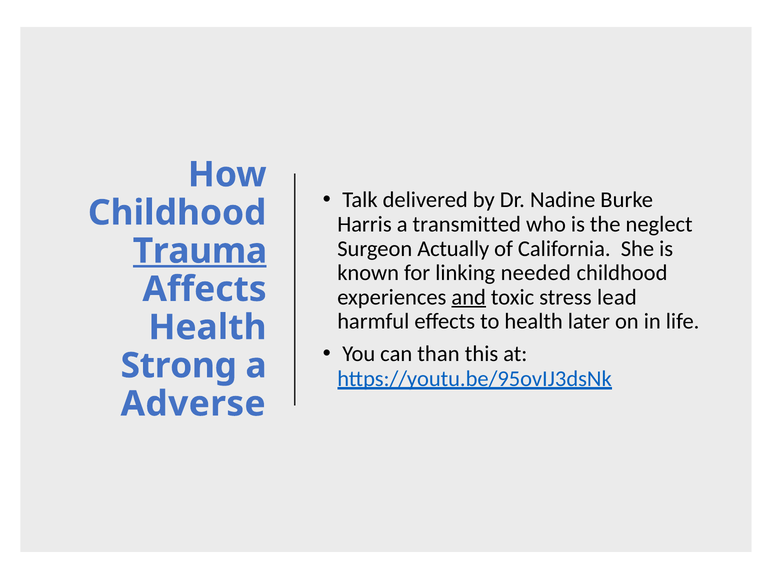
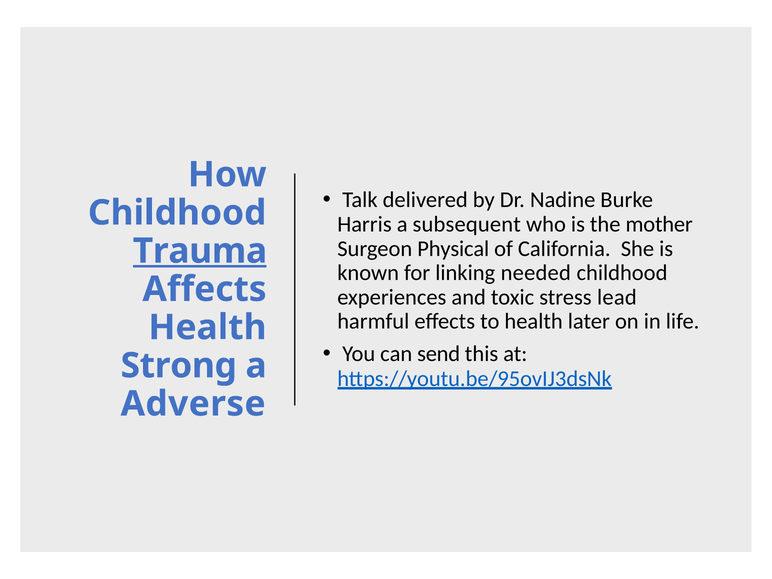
transmitted: transmitted -> subsequent
neglect: neglect -> mother
Actually: Actually -> Physical
and underline: present -> none
than: than -> send
